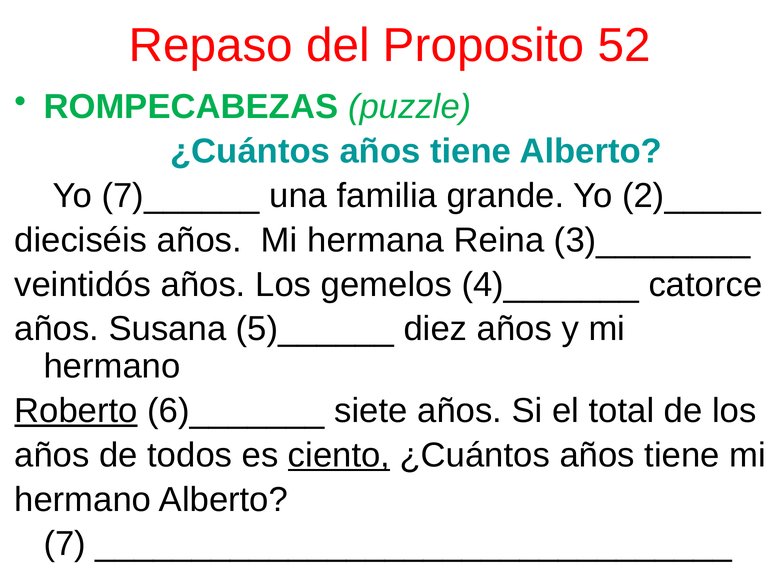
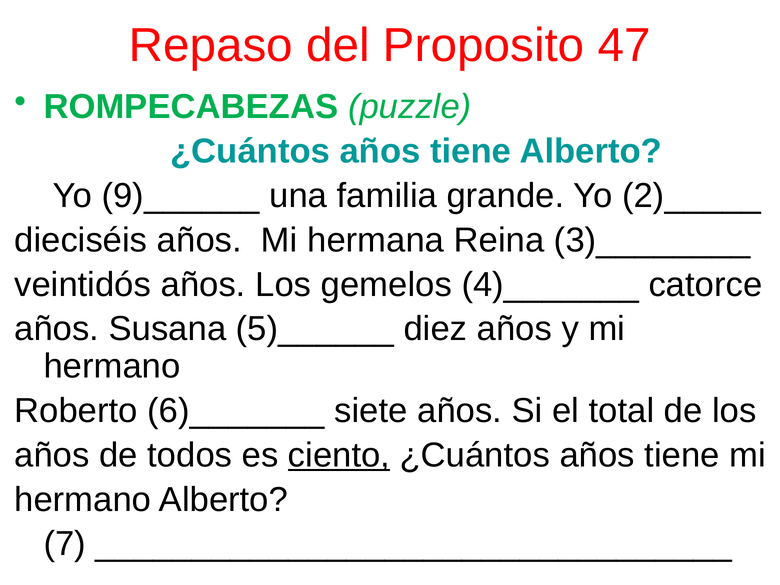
52: 52 -> 47
7)______: 7)______ -> 9)______
Roberto underline: present -> none
